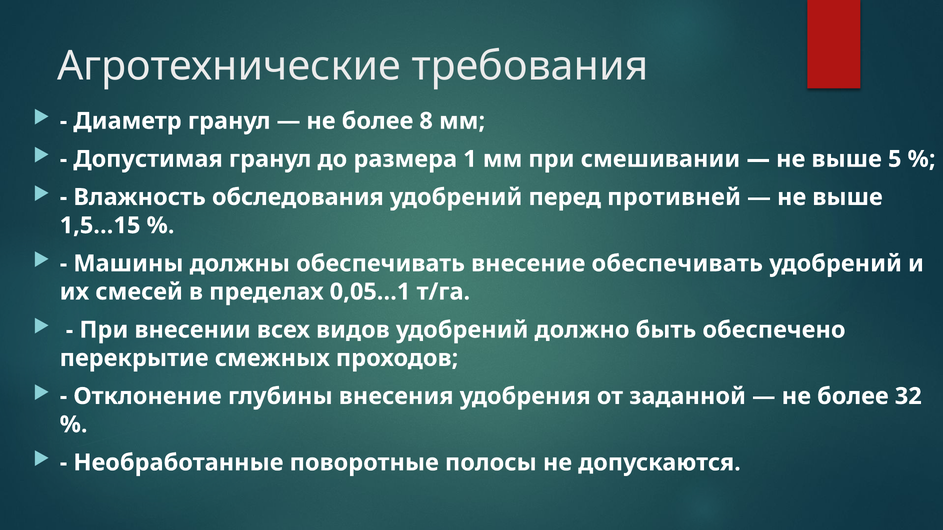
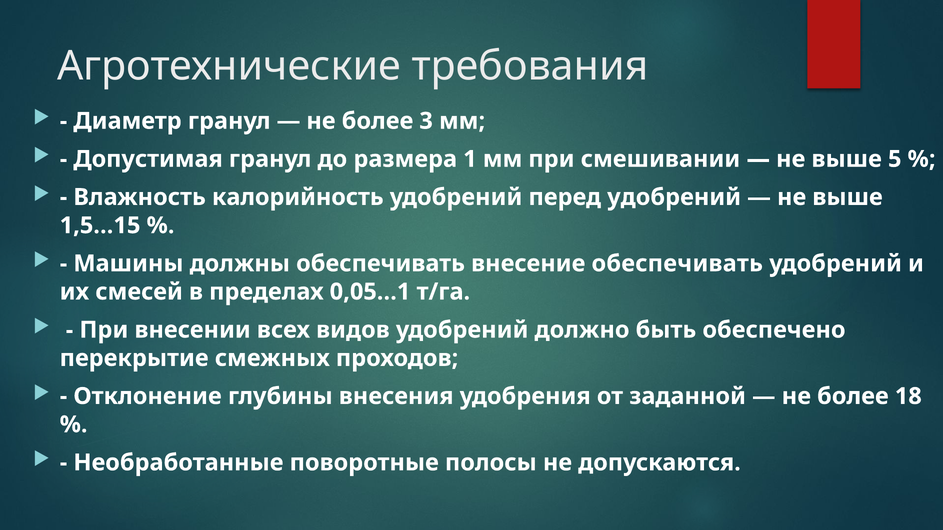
8: 8 -> 3
обследования: обследования -> калорийность
перед противней: противней -> удобрений
32: 32 -> 18
